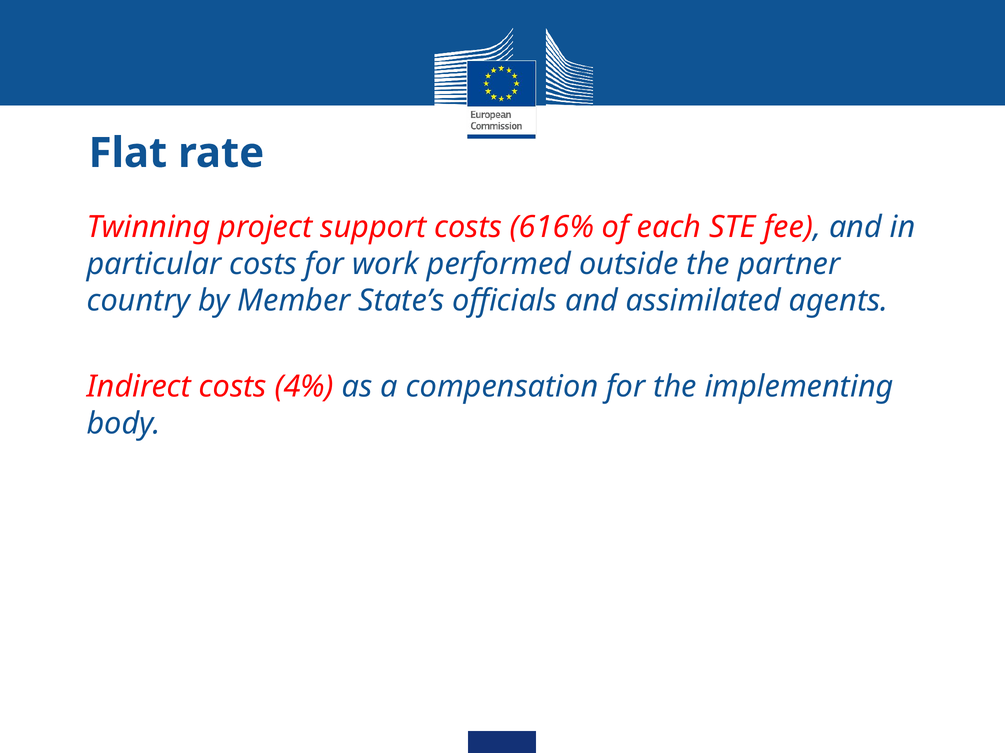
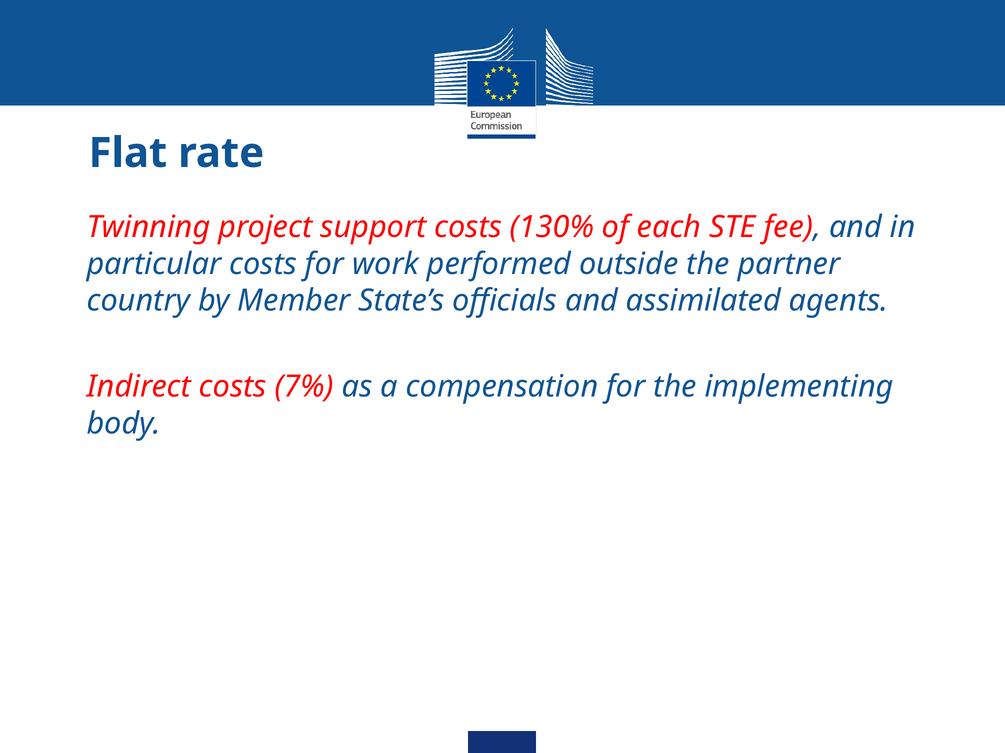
616%: 616% -> 130%
4%: 4% -> 7%
